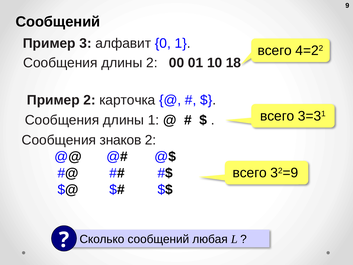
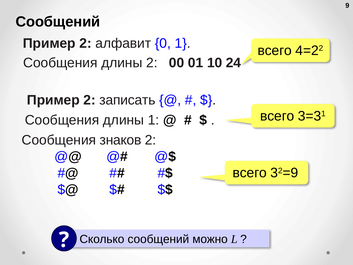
3 at (86, 43): 3 -> 2
18: 18 -> 24
карточка: карточка -> записать
любая: любая -> можно
